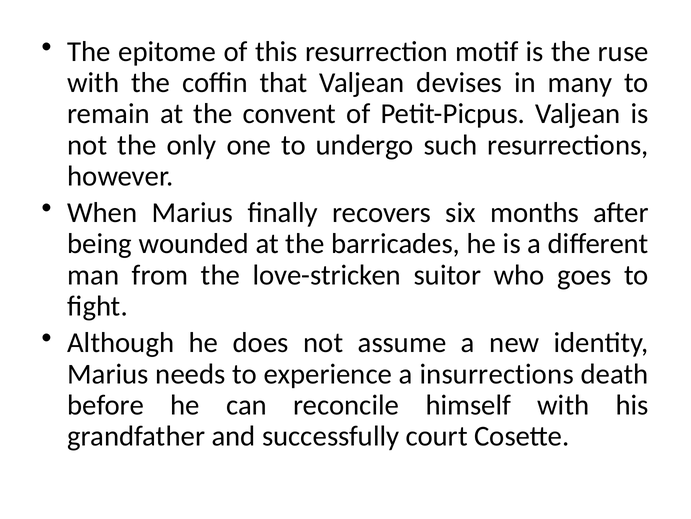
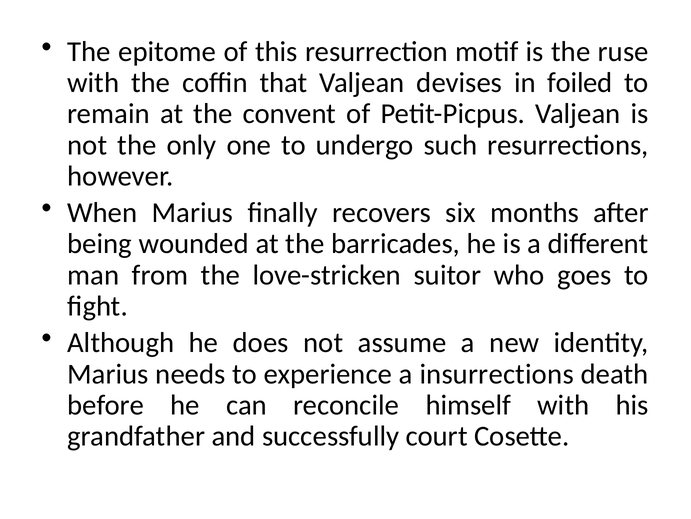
many: many -> foiled
